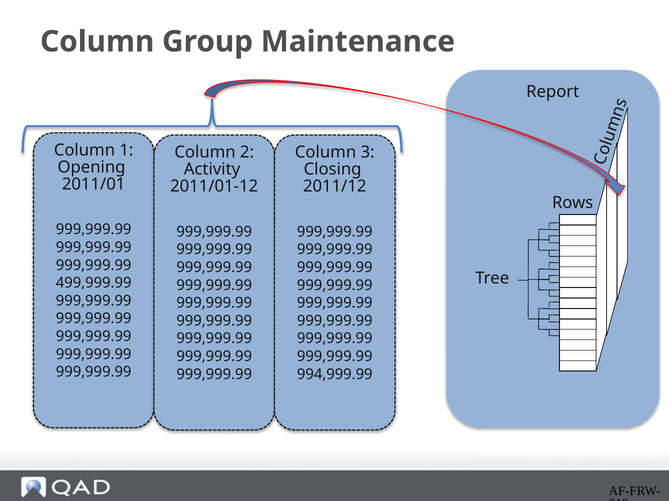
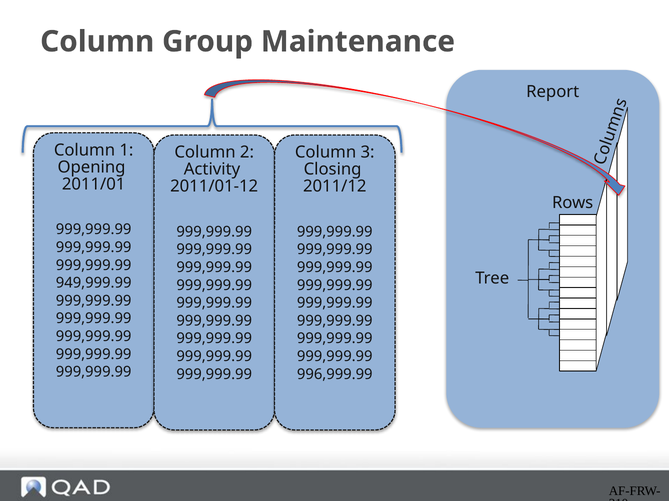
499,999.99: 499,999.99 -> 949,999.99
994,999.99: 994,999.99 -> 996,999.99
